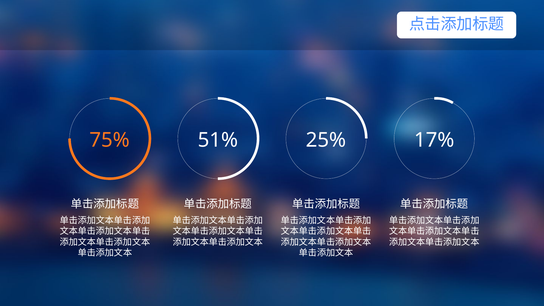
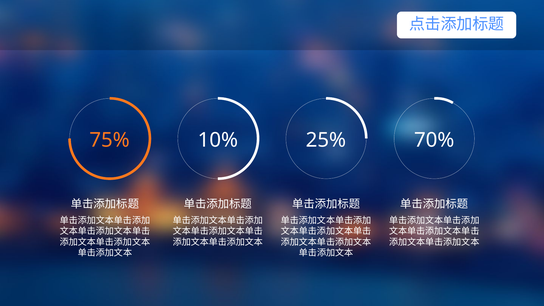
51%: 51% -> 10%
17%: 17% -> 70%
